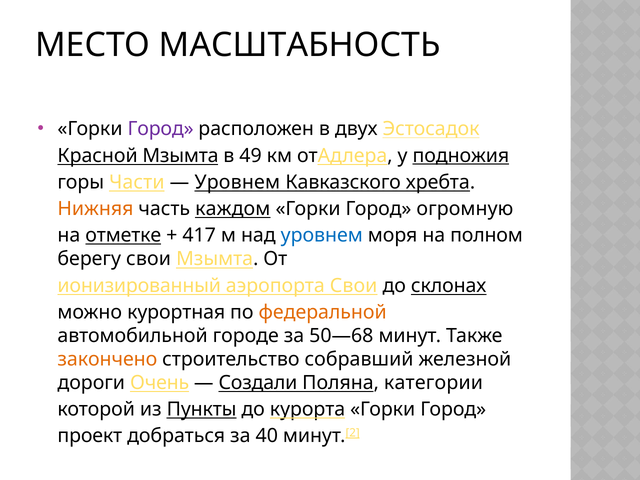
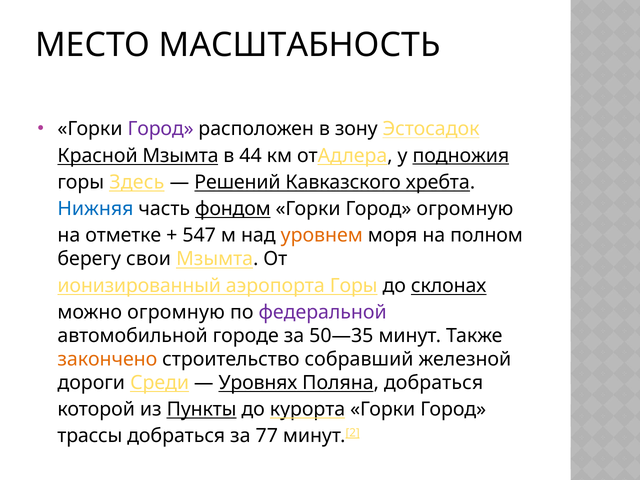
двух: двух -> зону
49: 49 -> 44
Части: Части -> Здесь
Уровнем at (237, 182): Уровнем -> Решений
Нижняя colour: orange -> blue
каждом: каждом -> фондом
отметке underline: present -> none
417: 417 -> 547
уровнем at (322, 236) colour: blue -> orange
аэропорта Свои: Свои -> Горы
можно курортная: курортная -> огромную
федеральной colour: orange -> purple
50—68: 50—68 -> 50—35
Очень: Очень -> Среди
Создали: Создали -> Уровнях
Поляна категории: категории -> добраться
проект: проект -> трассы
40: 40 -> 77
